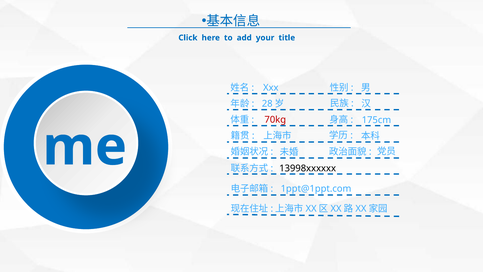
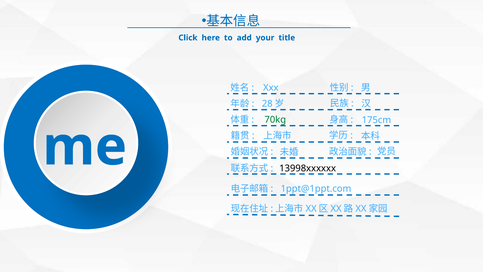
70kg colour: red -> green
